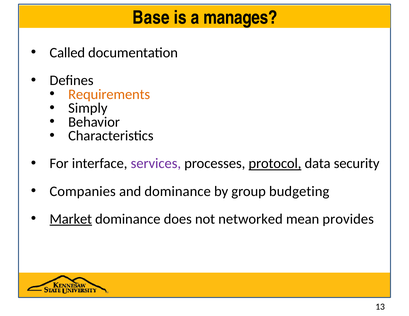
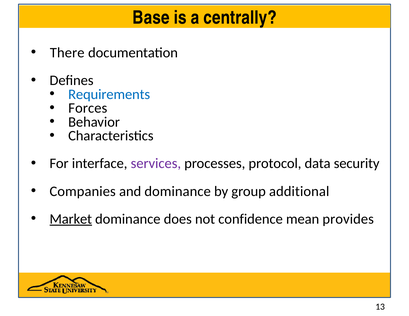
manages: manages -> centrally
Called: Called -> There
Requirements colour: orange -> blue
Simply: Simply -> Forces
protocol underline: present -> none
budgeting: budgeting -> additional
networked: networked -> confidence
